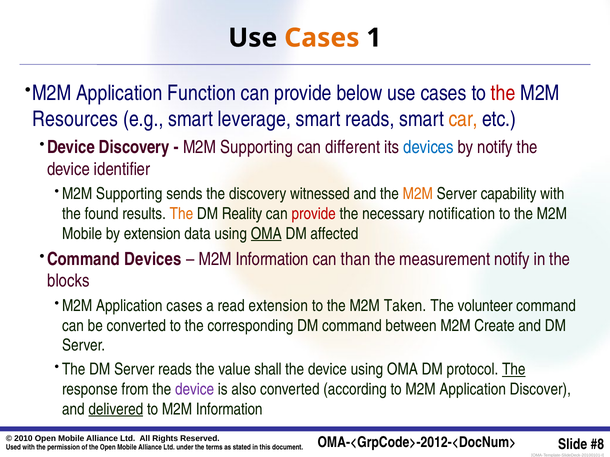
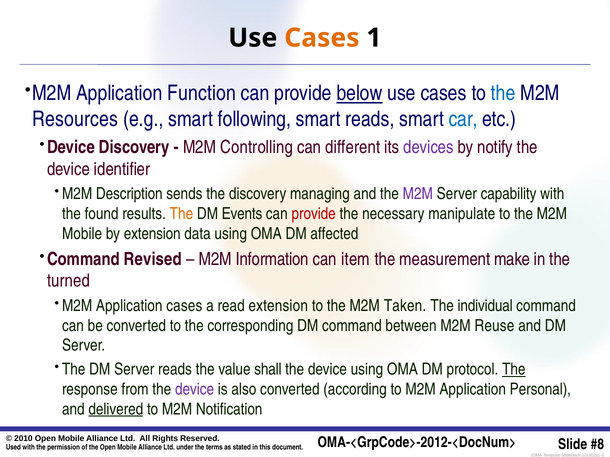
below underline: none -> present
the at (503, 94) colour: red -> blue
leverage: leverage -> following
car colour: orange -> blue
Supporting at (257, 147): Supporting -> Controlling
devices at (429, 147) colour: blue -> purple
Supporting at (129, 194): Supporting -> Description
witnessed: witnessed -> managing
M2M at (418, 194) colour: orange -> purple
Reality: Reality -> Events
notification: notification -> manipulate
OMA at (266, 234) underline: present -> none
Command Devices: Devices -> Revised
than: than -> item
measurement notify: notify -> make
blocks: blocks -> turned
volunteer: volunteer -> individual
Create: Create -> Reuse
Discover: Discover -> Personal
to M2M Information: Information -> Notification
